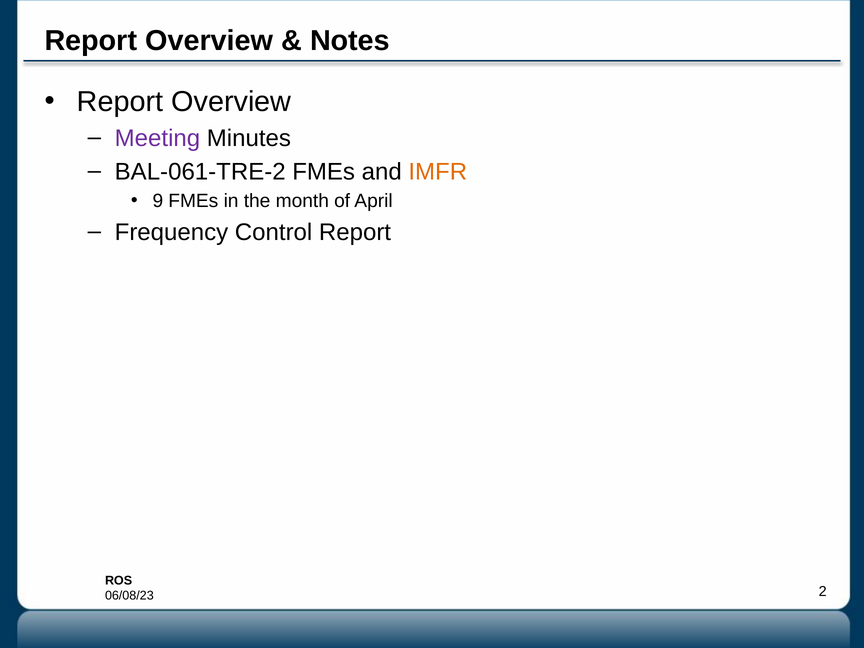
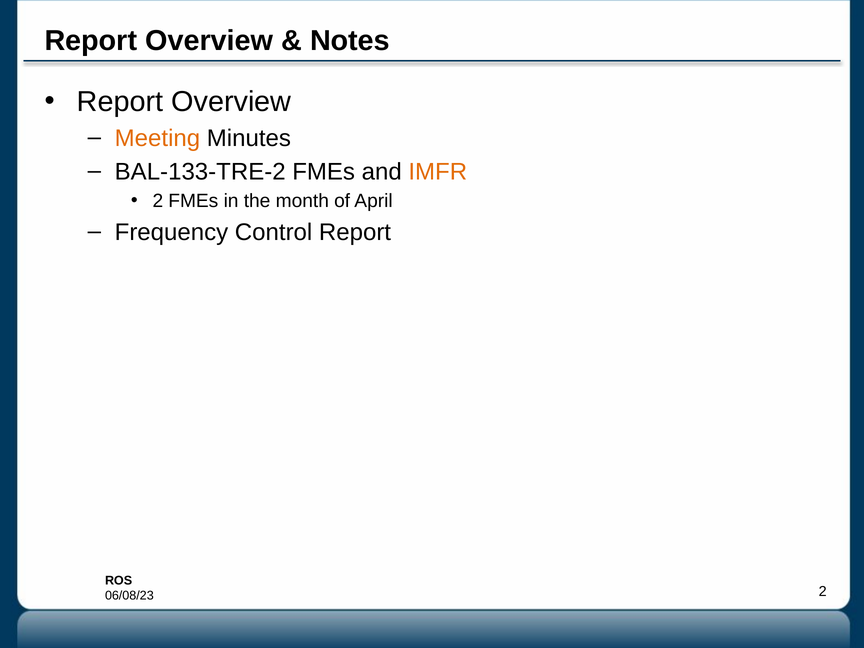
Meeting colour: purple -> orange
BAL-061-TRE-2: BAL-061-TRE-2 -> BAL-133-TRE-2
9 at (158, 201): 9 -> 2
